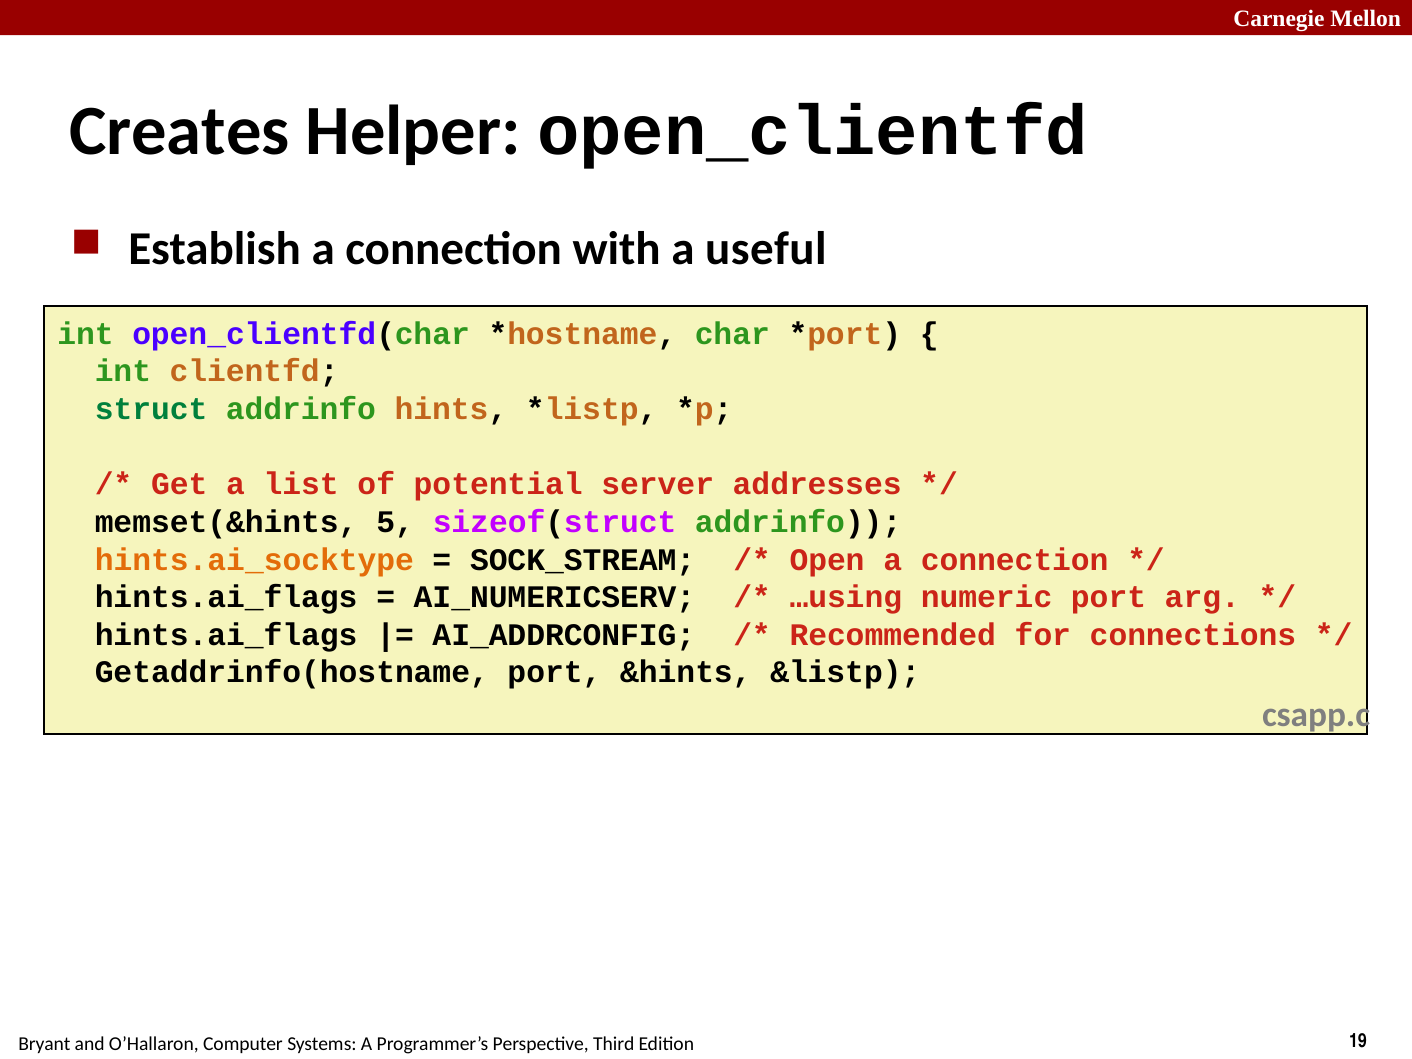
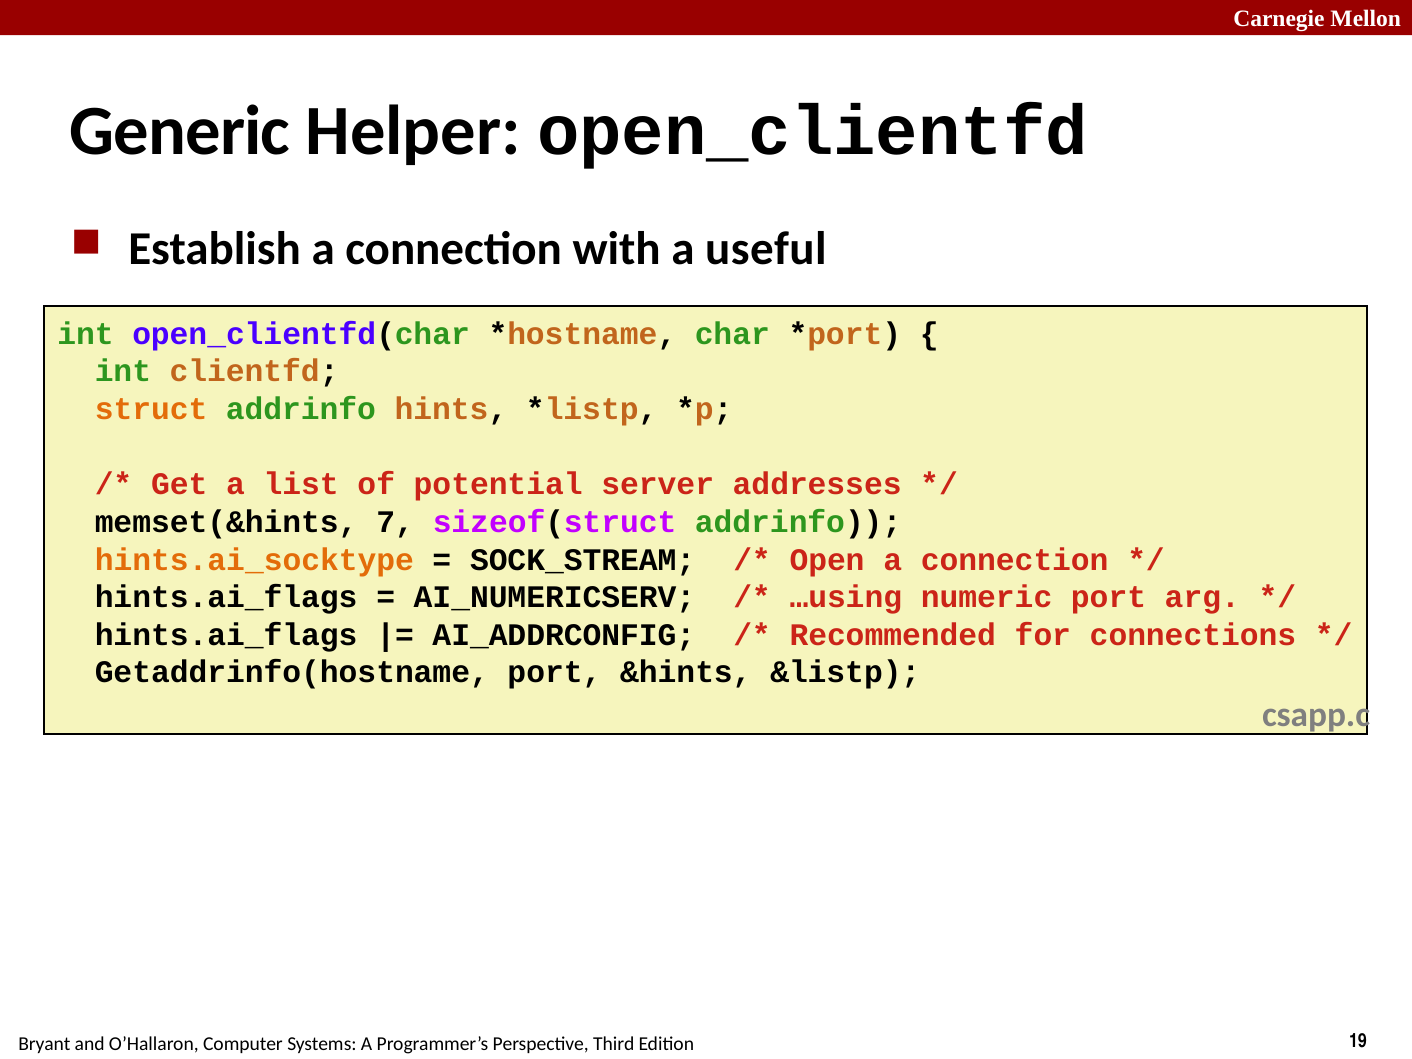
Creates: Creates -> Generic
struct colour: green -> orange
5: 5 -> 7
